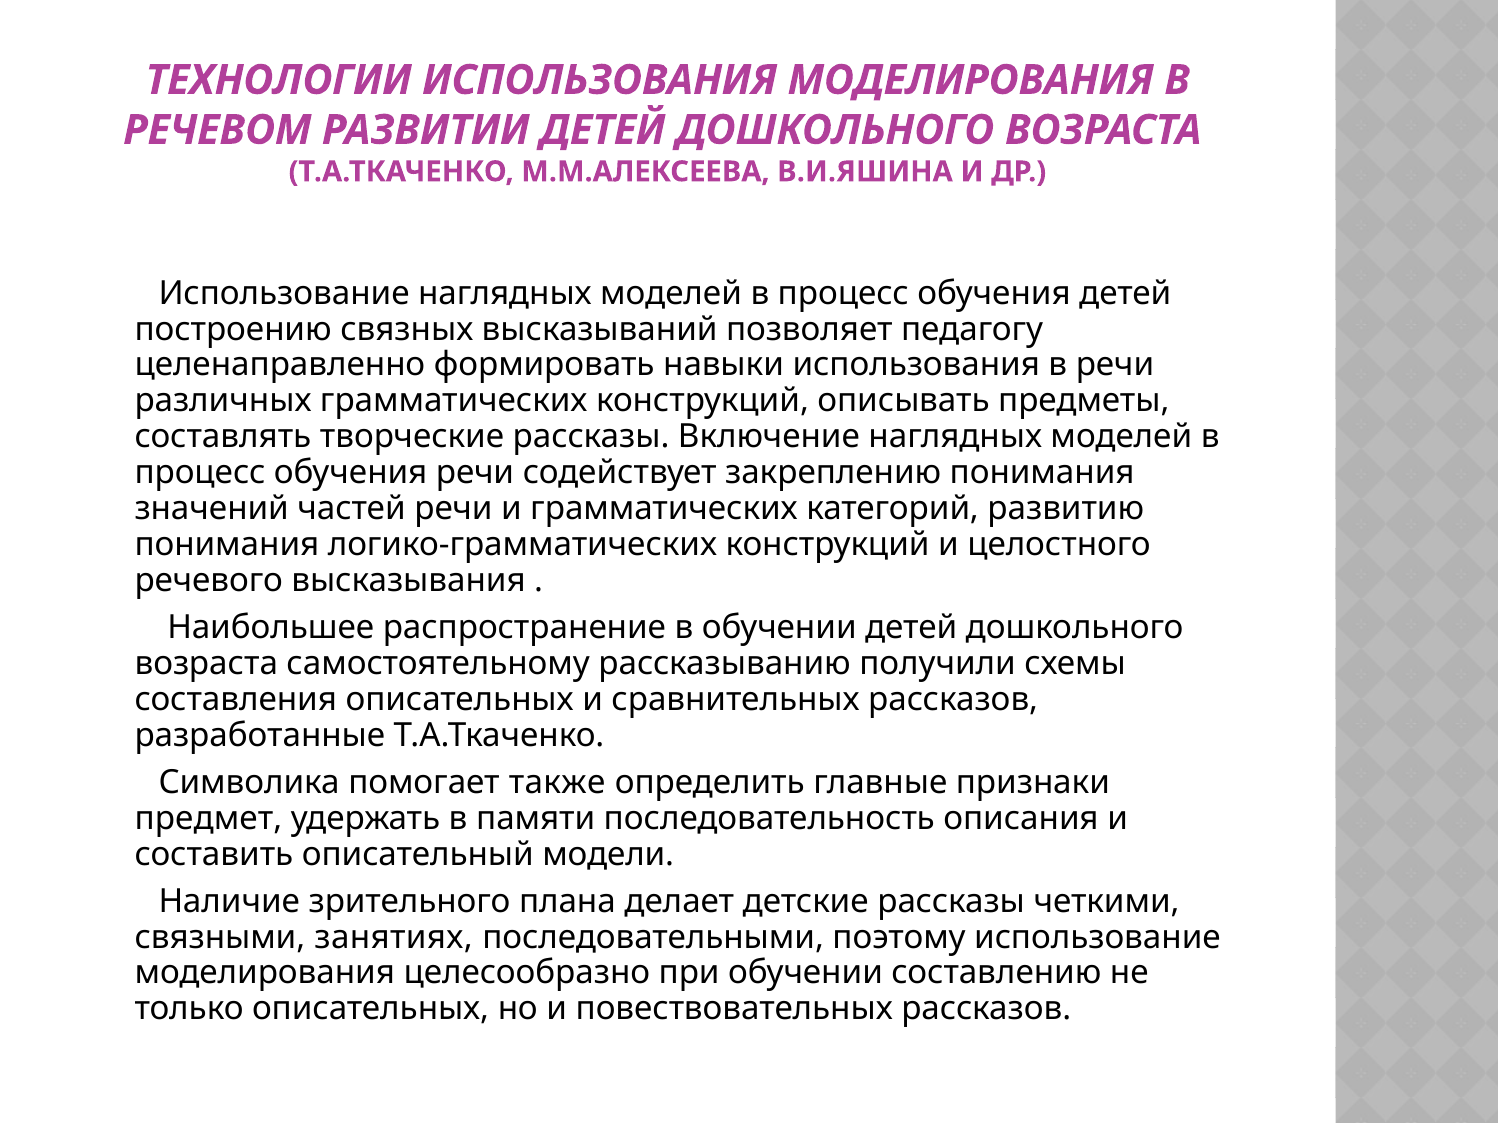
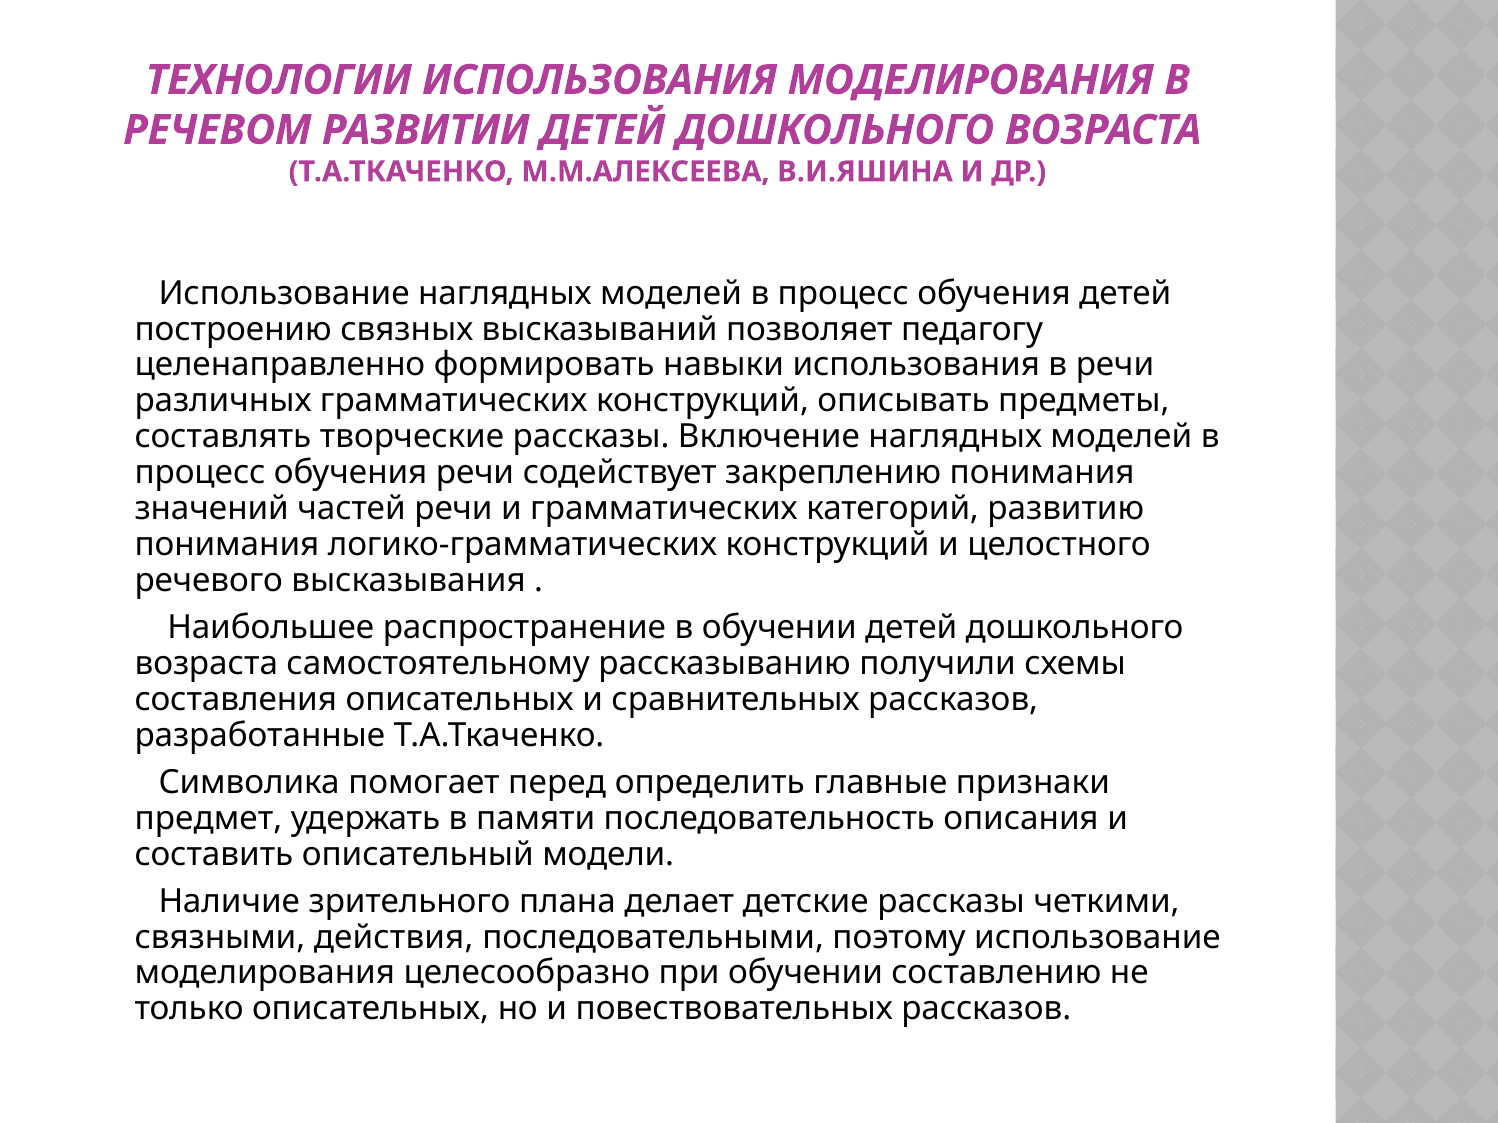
также: также -> перед
занятиях: занятиях -> действия
